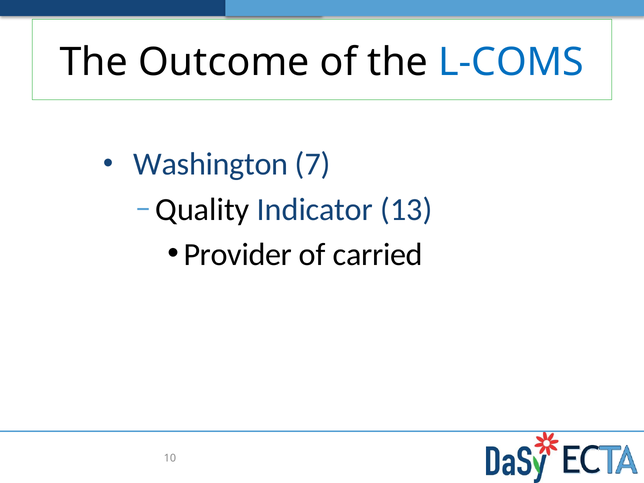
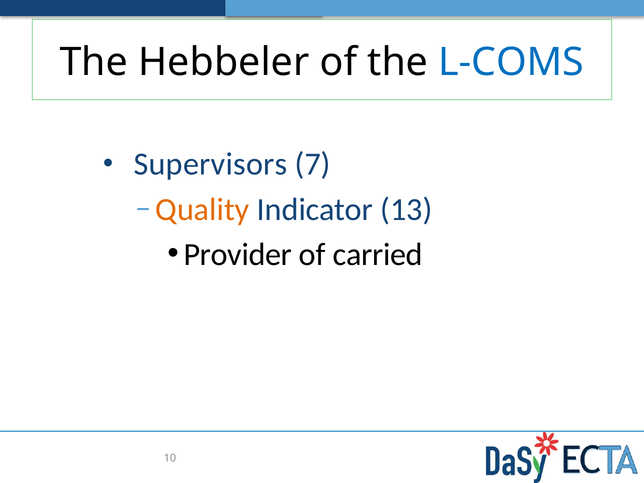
Outcome: Outcome -> Hebbeler
Washington: Washington -> Supervisors
Quality colour: black -> orange
